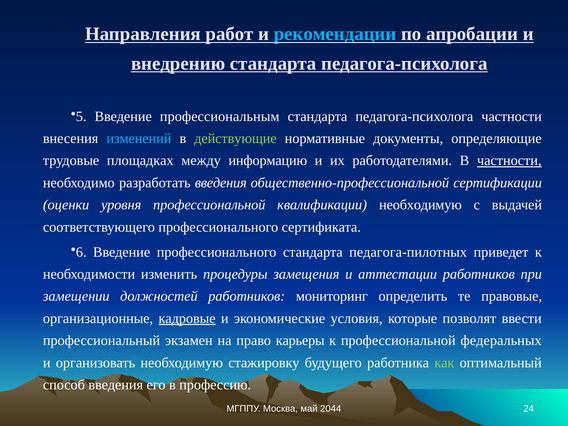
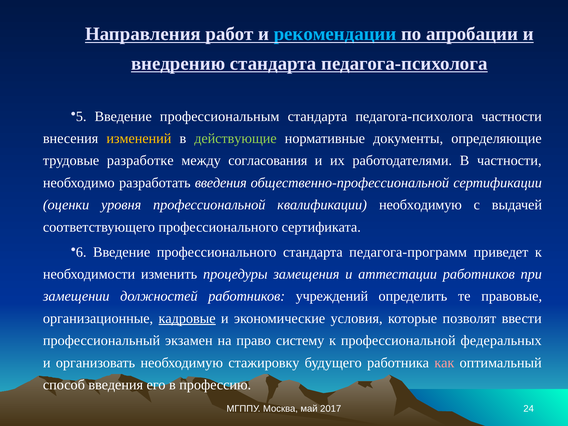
изменений colour: light blue -> yellow
площадках: площадках -> разработке
информацию: информацию -> согласования
частности at (509, 161) underline: present -> none
педагога-пилотных: педагога-пилотных -> педагога-программ
мониторинг: мониторинг -> учреждений
карьеры: карьеры -> систему
как colour: light green -> pink
2044: 2044 -> 2017
